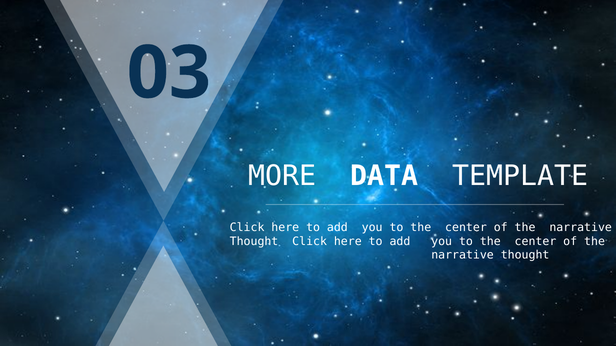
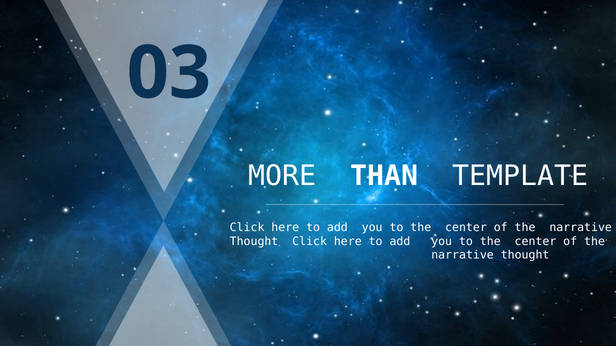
DATA: DATA -> THAN
